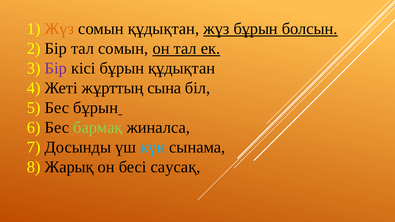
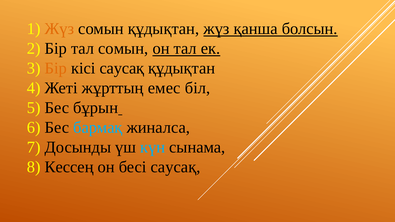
жүз бұрын: бұрын -> қанша
Бір at (56, 68) colour: purple -> orange
кісі бұрын: бұрын -> саусақ
сына: сына -> емес
бармақ colour: light green -> light blue
Жарық: Жарық -> Кессең
